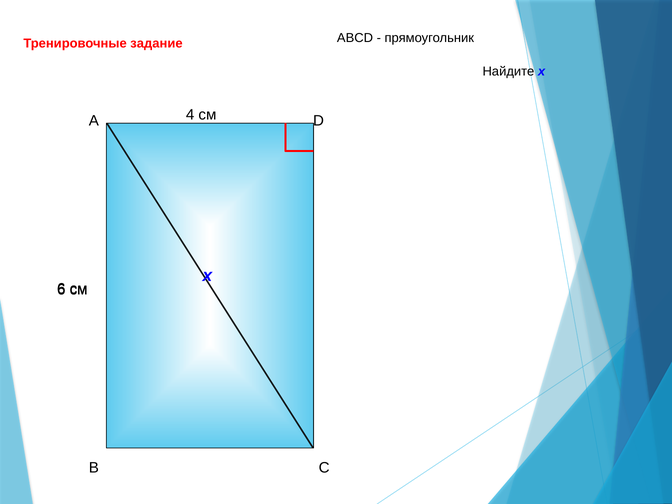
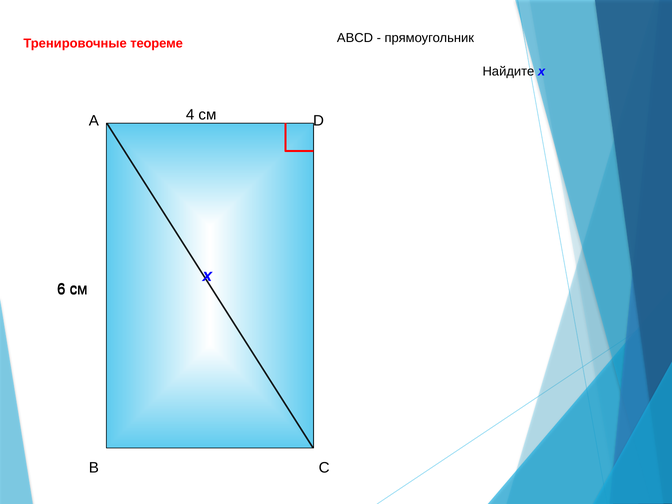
задание: задание -> теореме
